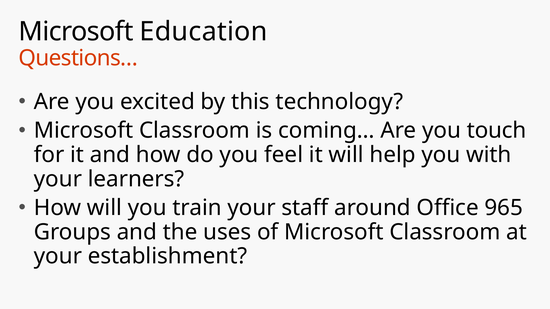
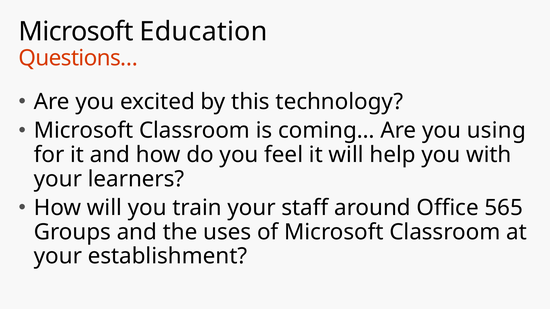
touch: touch -> using
965: 965 -> 565
